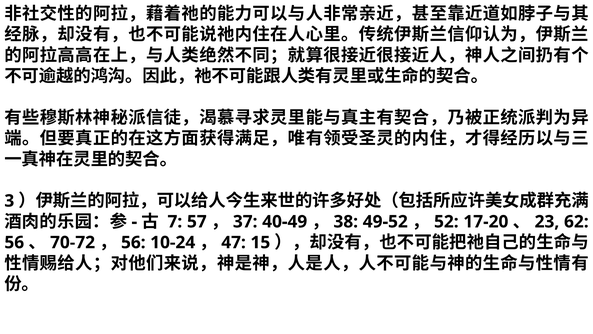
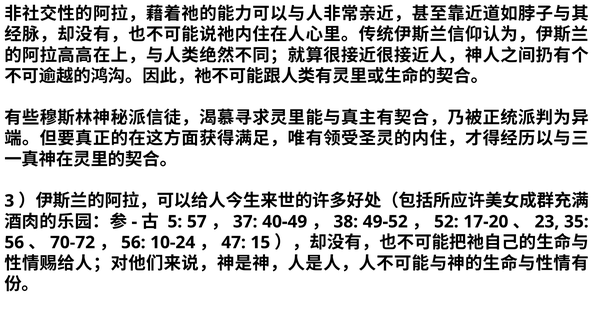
7: 7 -> 5
62: 62 -> 35
